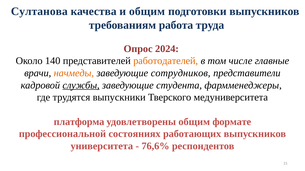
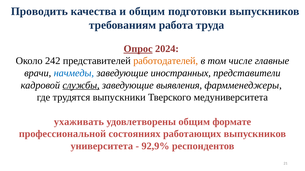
Султанова: Султанова -> Проводить
Опрос underline: none -> present
140: 140 -> 242
начмеды colour: orange -> blue
сотрудников: сотрудников -> иностранных
студента: студента -> выявления
платформа: платформа -> ухаживать
76,6%: 76,6% -> 92,9%
